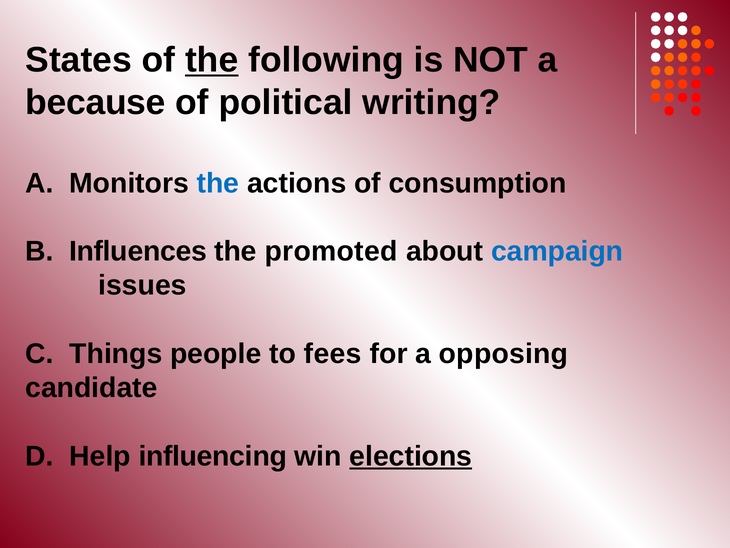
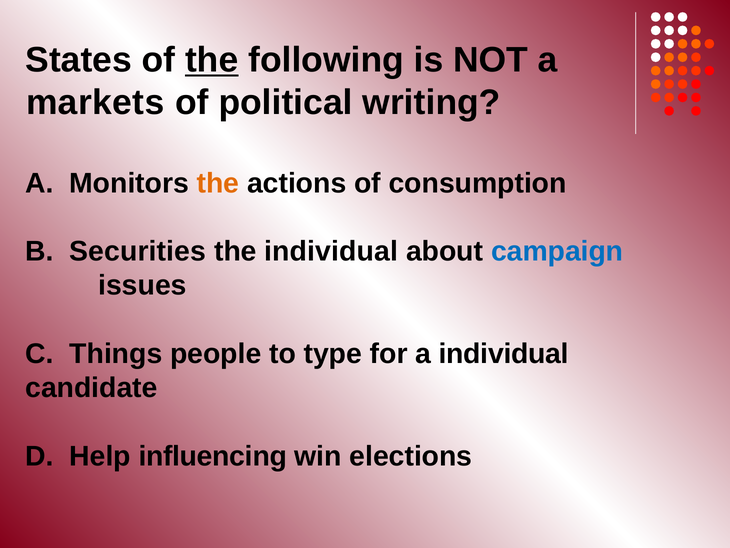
because: because -> markets
the at (218, 183) colour: blue -> orange
Influences: Influences -> Securities
the promoted: promoted -> individual
fees: fees -> type
a opposing: opposing -> individual
elections underline: present -> none
